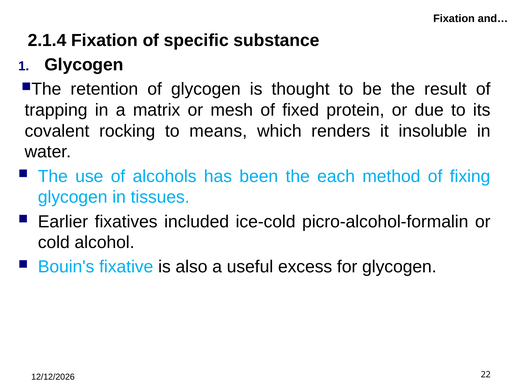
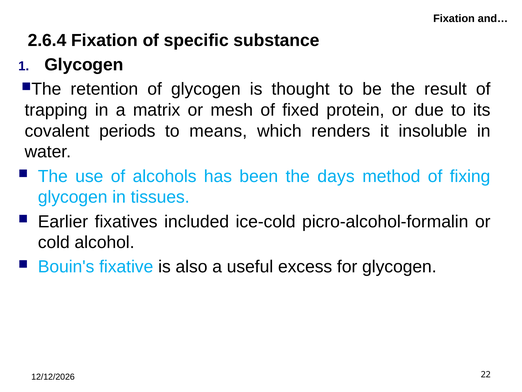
2.1.4: 2.1.4 -> 2.6.4
rocking: rocking -> periods
each: each -> days
